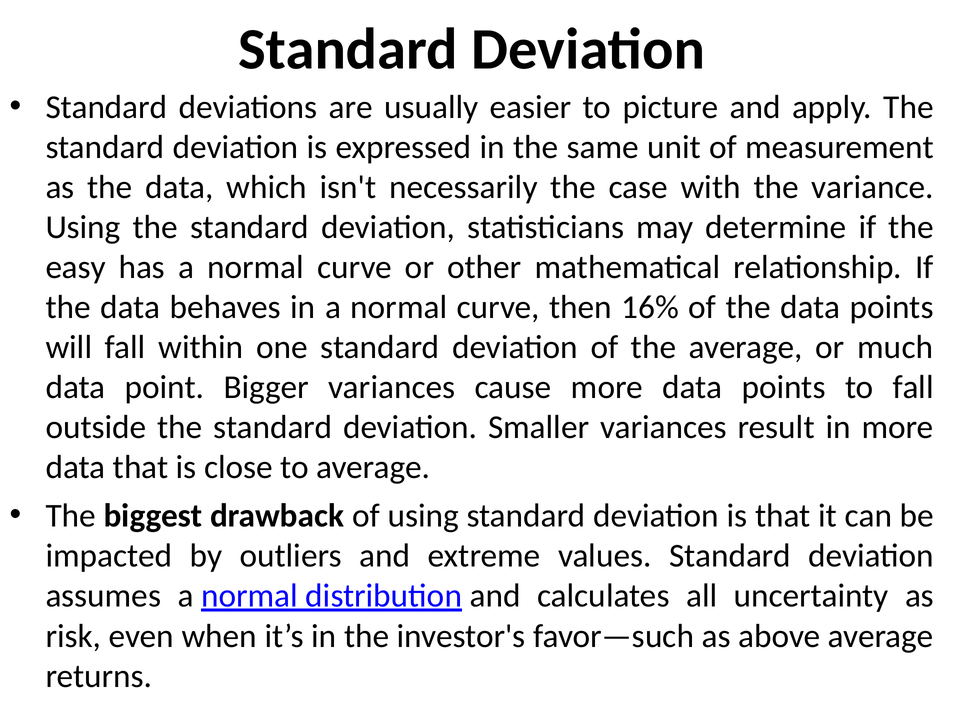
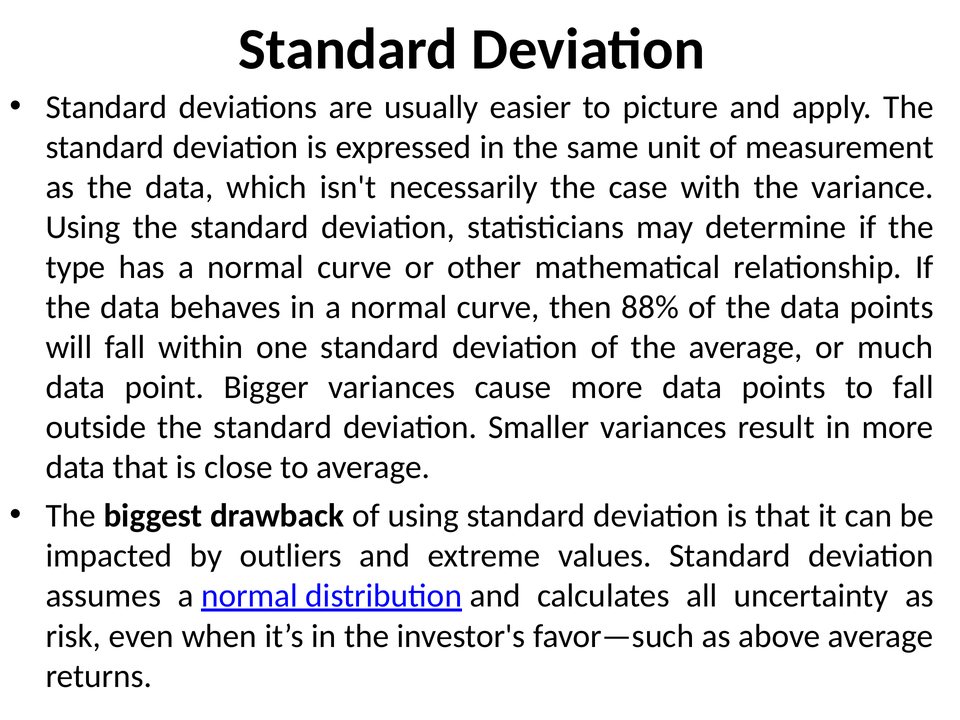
easy: easy -> type
16%: 16% -> 88%
